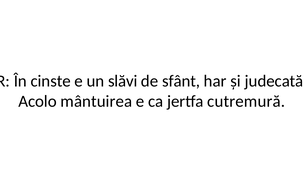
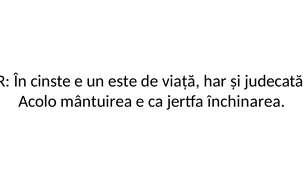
slăvi: slăvi -> este
sfânt: sfânt -> viață
cutremură: cutremură -> închinarea
